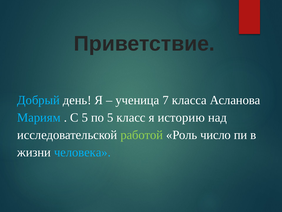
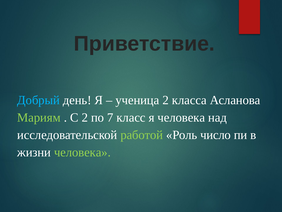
ученица 7: 7 -> 2
Мариям colour: light blue -> light green
С 5: 5 -> 2
по 5: 5 -> 7
я историю: историю -> человека
человека at (82, 152) colour: light blue -> light green
